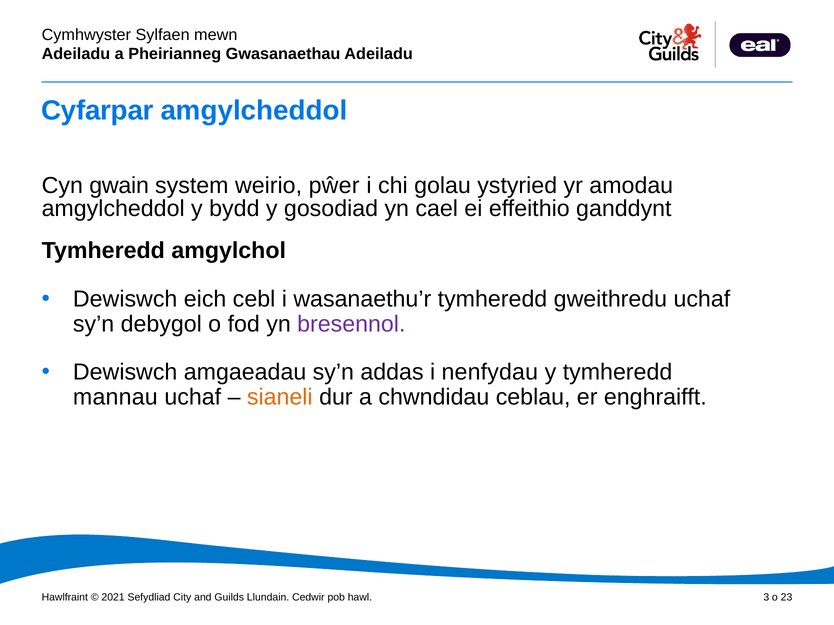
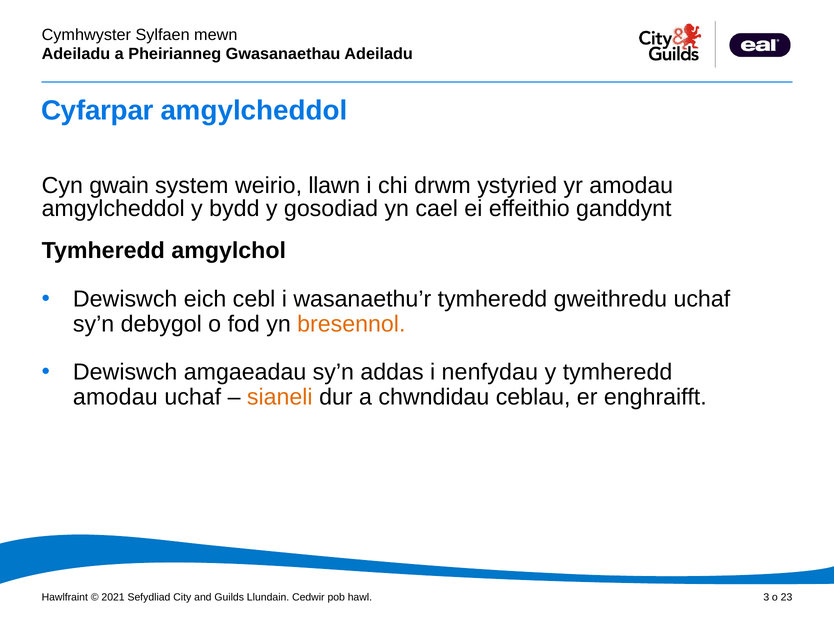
pŵer: pŵer -> llawn
golau: golau -> drwm
bresennol colour: purple -> orange
mannau at (115, 397): mannau -> amodau
